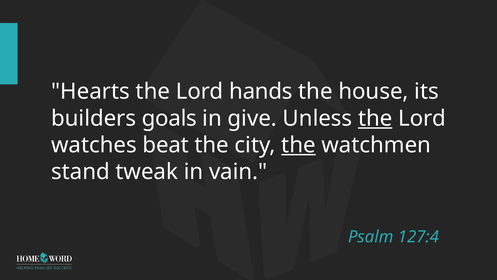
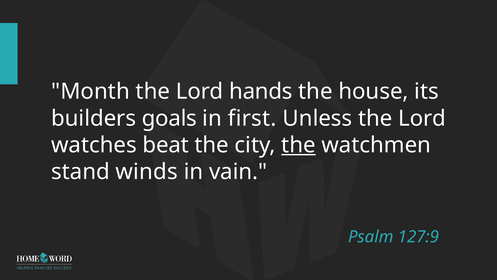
Hearts: Hearts -> Month
give: give -> first
the at (375, 118) underline: present -> none
tweak: tweak -> winds
127:4: 127:4 -> 127:9
